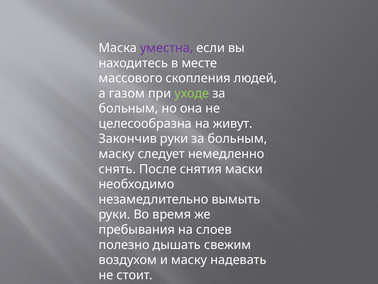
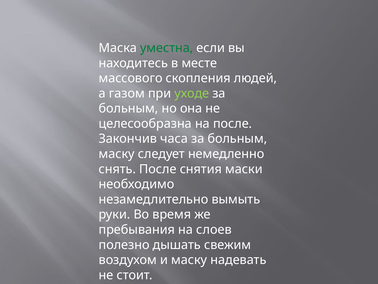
уместна colour: purple -> green
на живут: живут -> после
Закончив руки: руки -> часа
